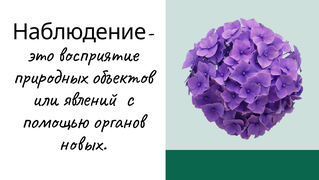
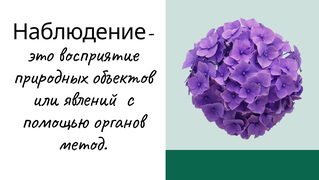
новых: новых -> метод
